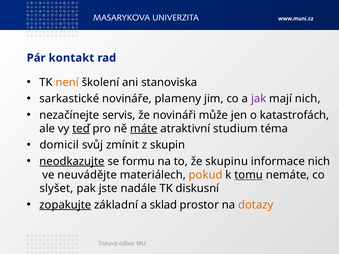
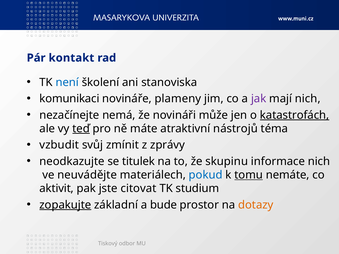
není colour: orange -> blue
sarkastické: sarkastické -> komunikaci
servis: servis -> nemá
katastrofách underline: none -> present
máte underline: present -> none
studium: studium -> nástrojů
domicil: domicil -> vzbudit
skupin: skupin -> zprávy
neodkazujte underline: present -> none
formu: formu -> titulek
pokud colour: orange -> blue
slyšet: slyšet -> aktivit
nadále: nadále -> citovat
diskusní: diskusní -> studium
sklad: sklad -> bude
